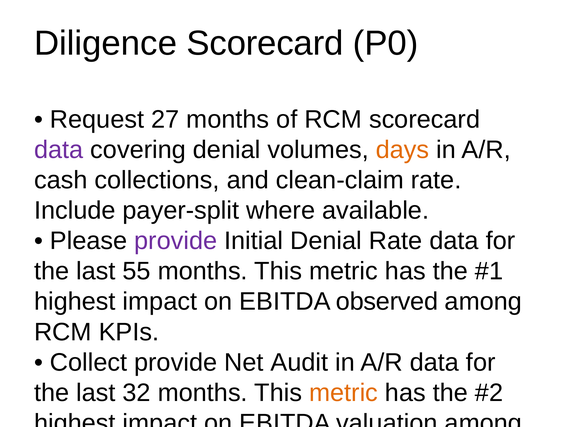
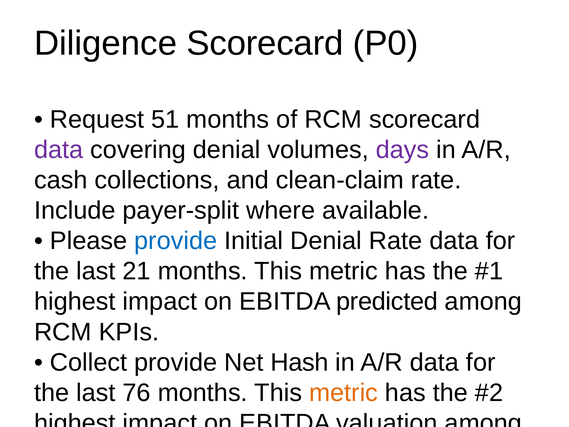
27: 27 -> 51
days colour: orange -> purple
provide at (176, 241) colour: purple -> blue
55: 55 -> 21
observed: observed -> predicted
Audit: Audit -> Hash
32: 32 -> 76
